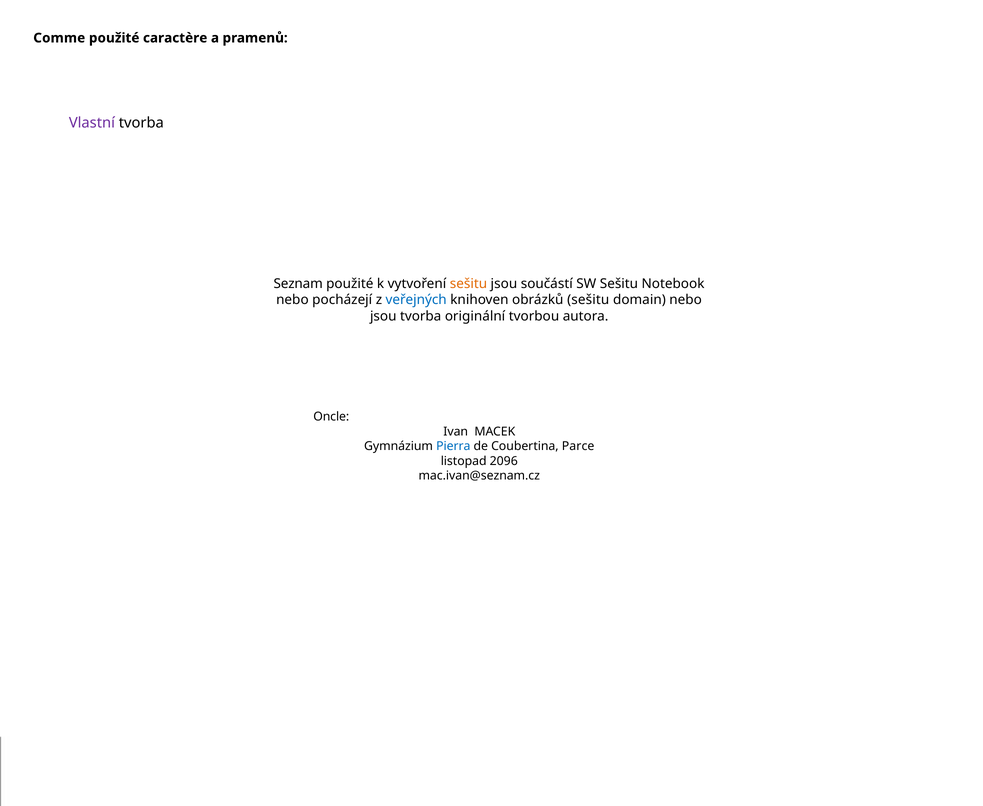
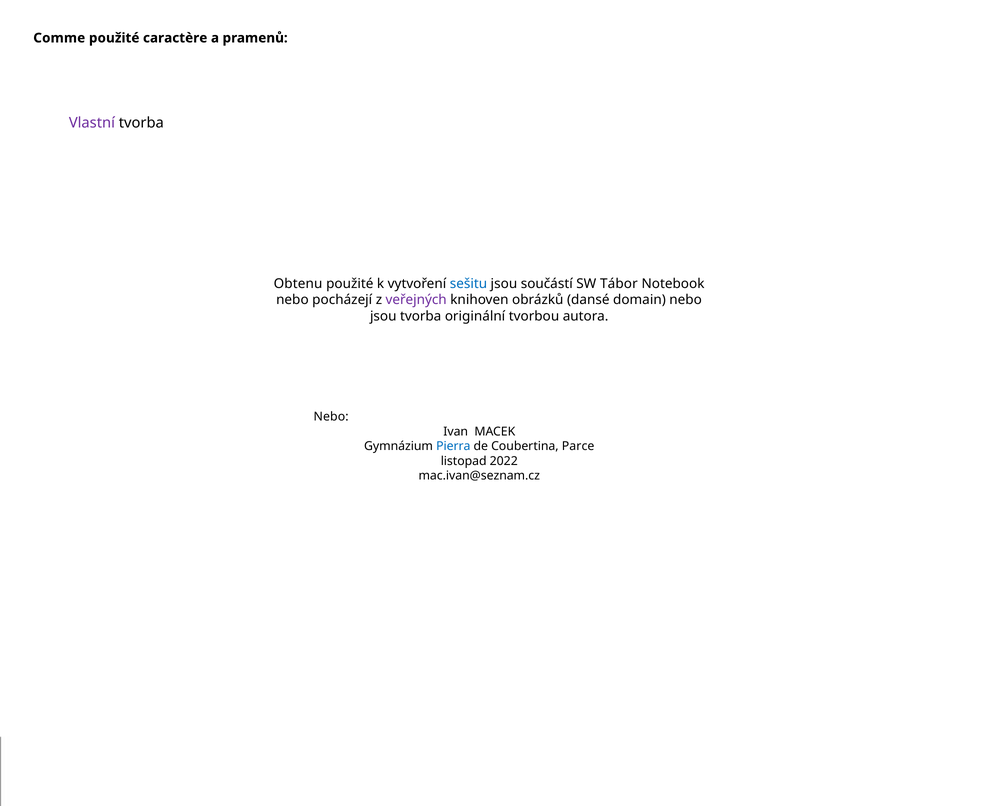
Seznam: Seznam -> Obtenu
sešitu at (468, 284) colour: orange -> blue
SW Sešitu: Sešitu -> Tábor
veřejných colour: blue -> purple
obrázků sešitu: sešitu -> dansé
Oncle at (331, 417): Oncle -> Nebo
2096: 2096 -> 2022
